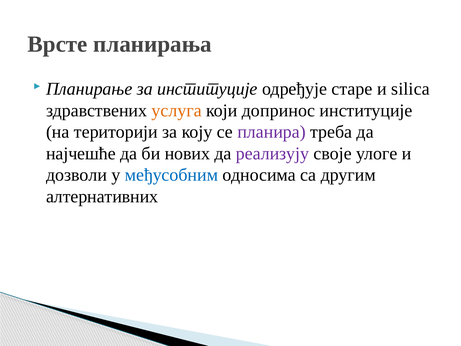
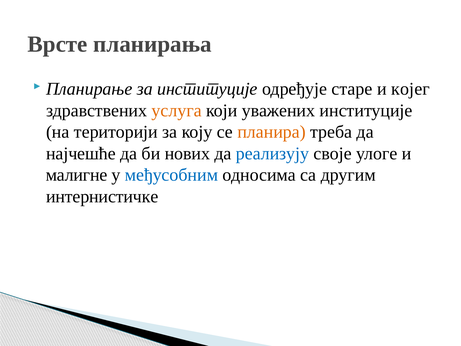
silica: silica -> којег
допринос: допринос -> уважених
планира colour: purple -> orange
реализују colour: purple -> blue
дозволи: дозволи -> малигне
алтернативних: алтернативних -> интернистичке
